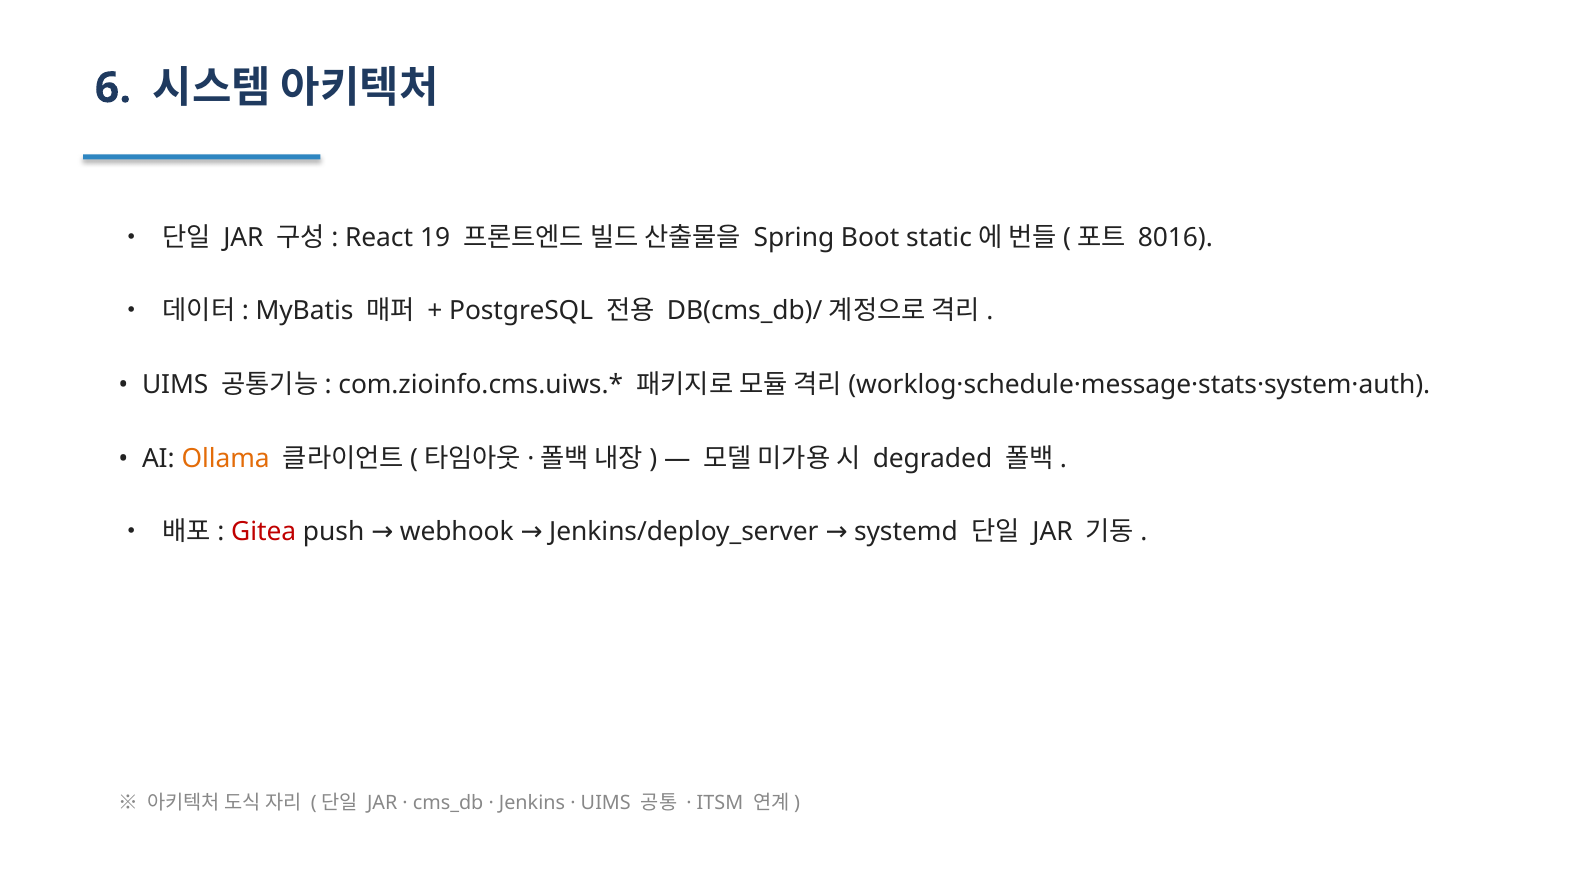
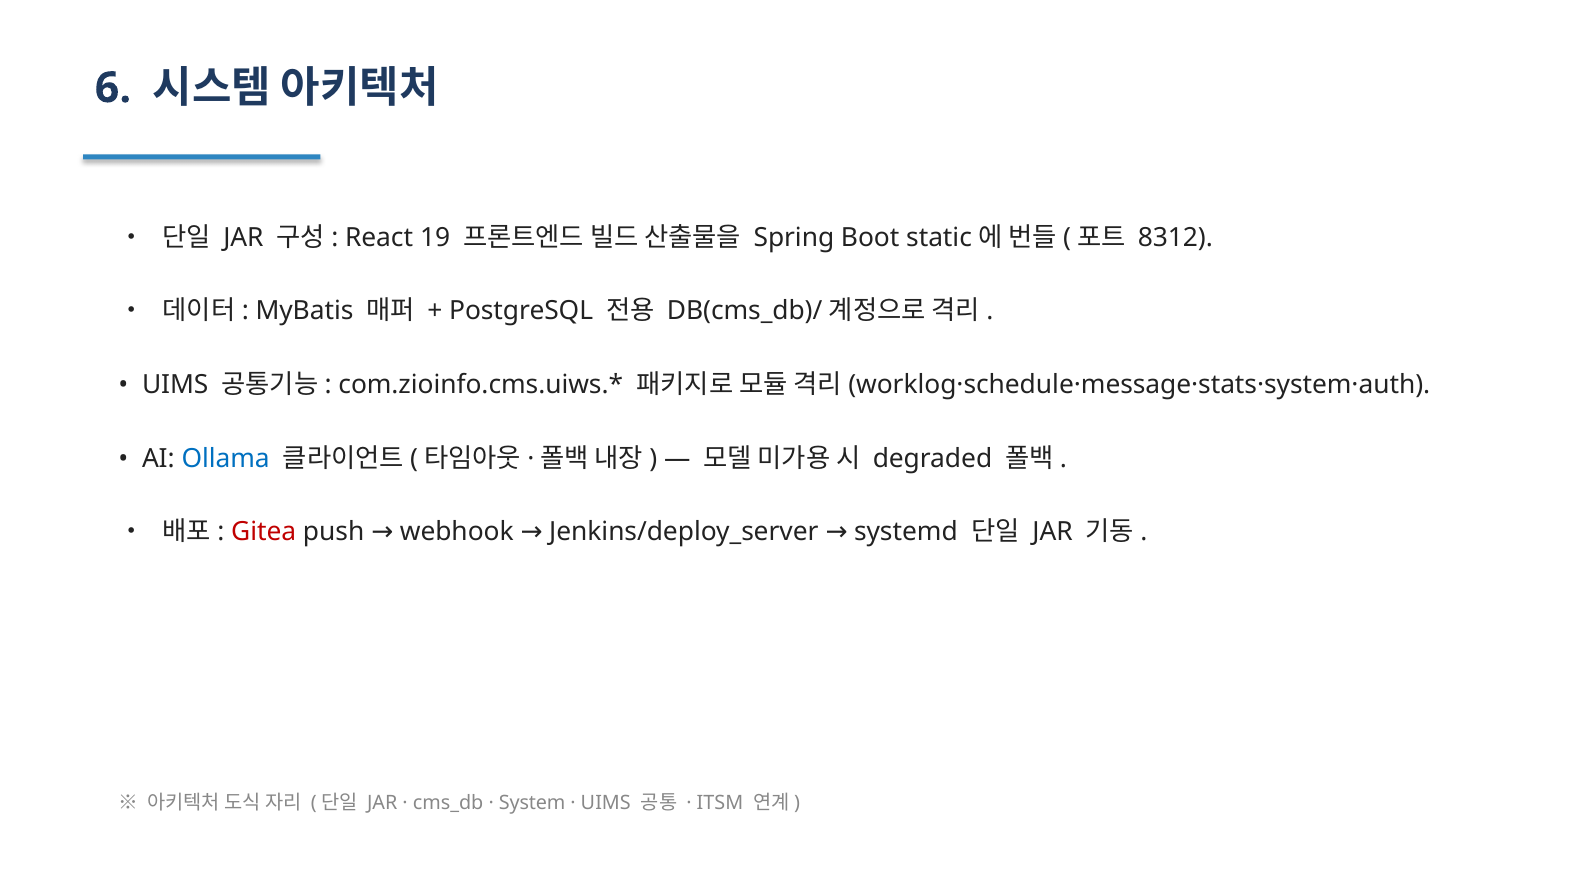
8016: 8016 -> 8312
Ollama colour: orange -> blue
Jenkins: Jenkins -> System
